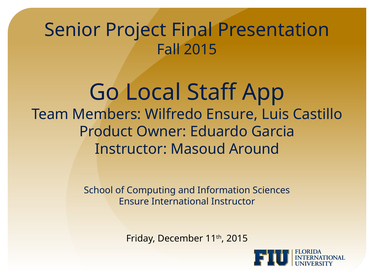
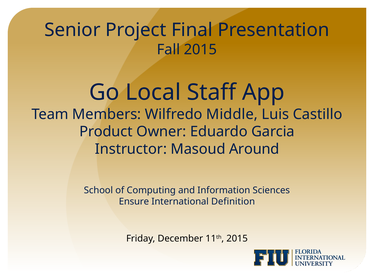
Wilfredo Ensure: Ensure -> Middle
International Instructor: Instructor -> Definition
